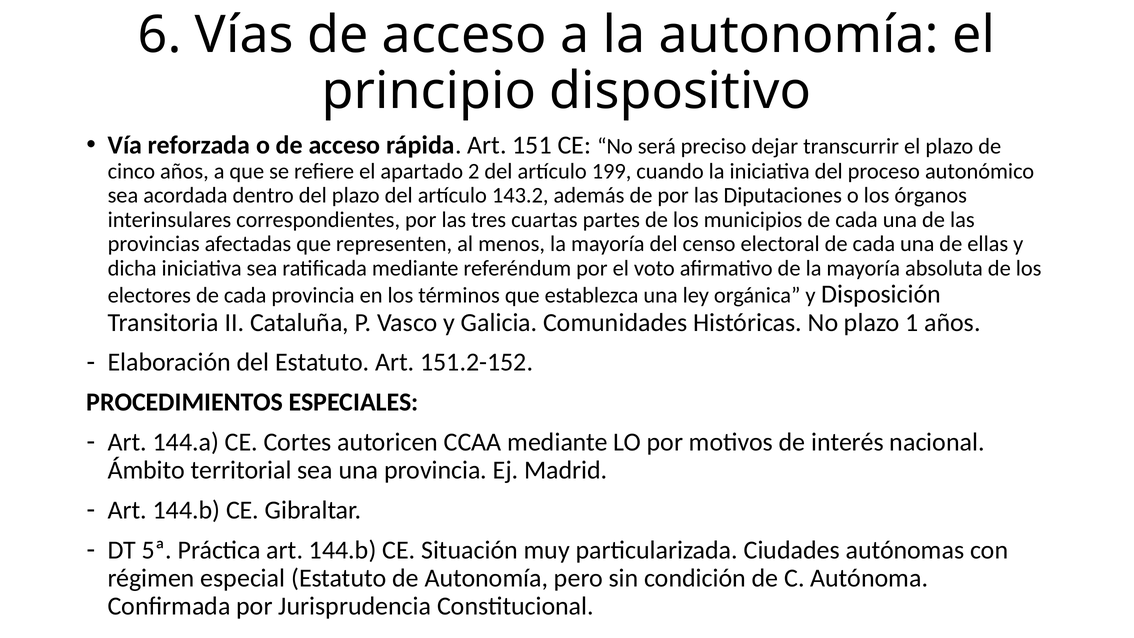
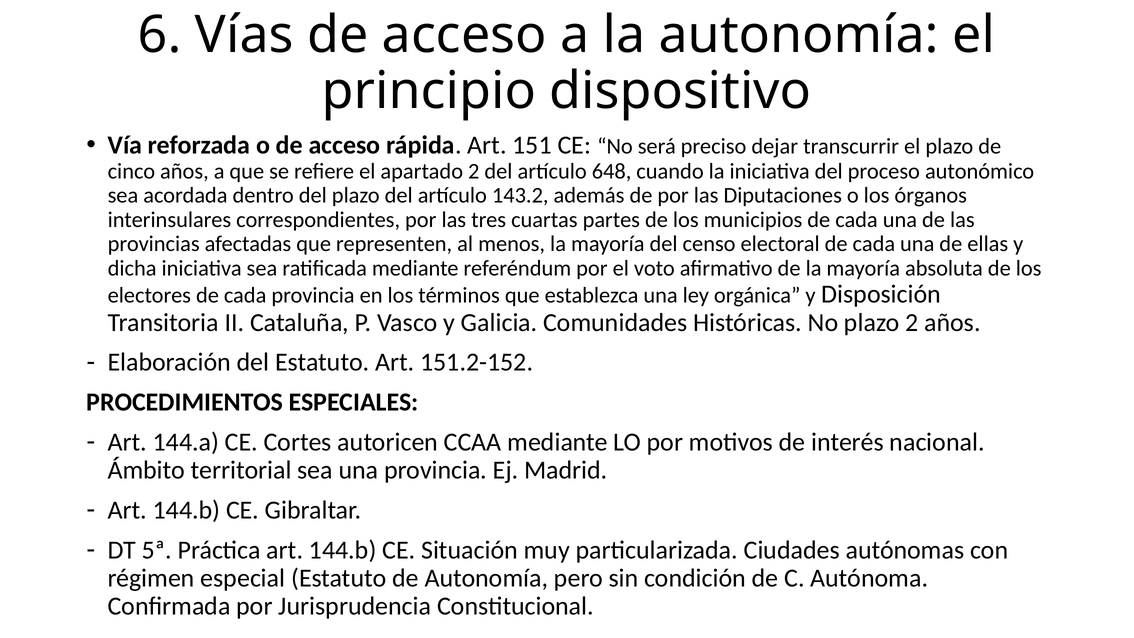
199: 199 -> 648
plazo 1: 1 -> 2
